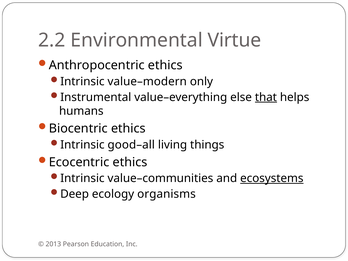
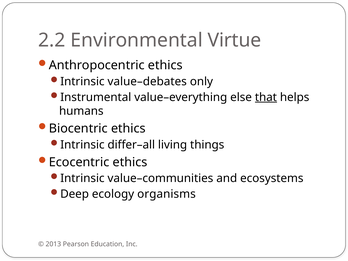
value–modern: value–modern -> value–debates
good–all: good–all -> differ–all
ecosystems underline: present -> none
